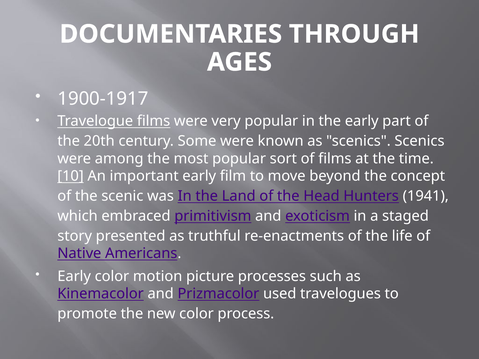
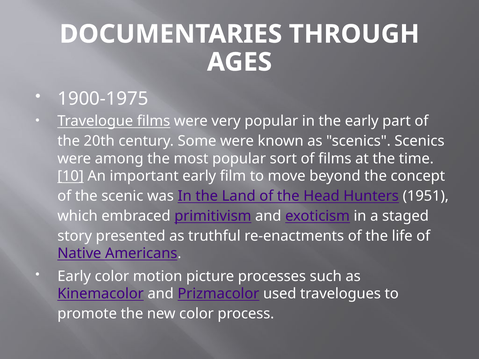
1900-1917: 1900-1917 -> 1900-1975
1941: 1941 -> 1951
